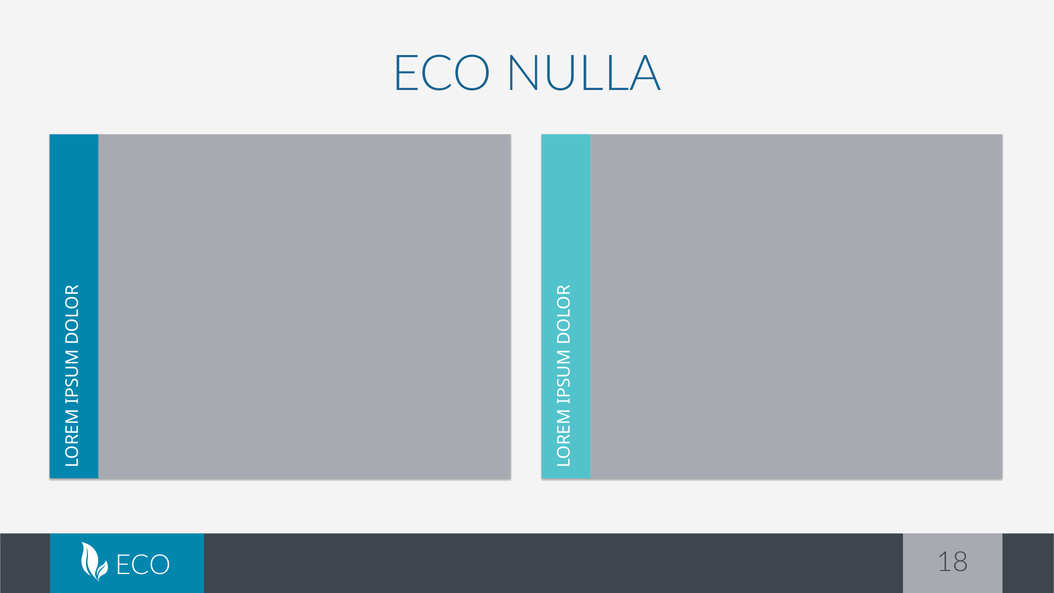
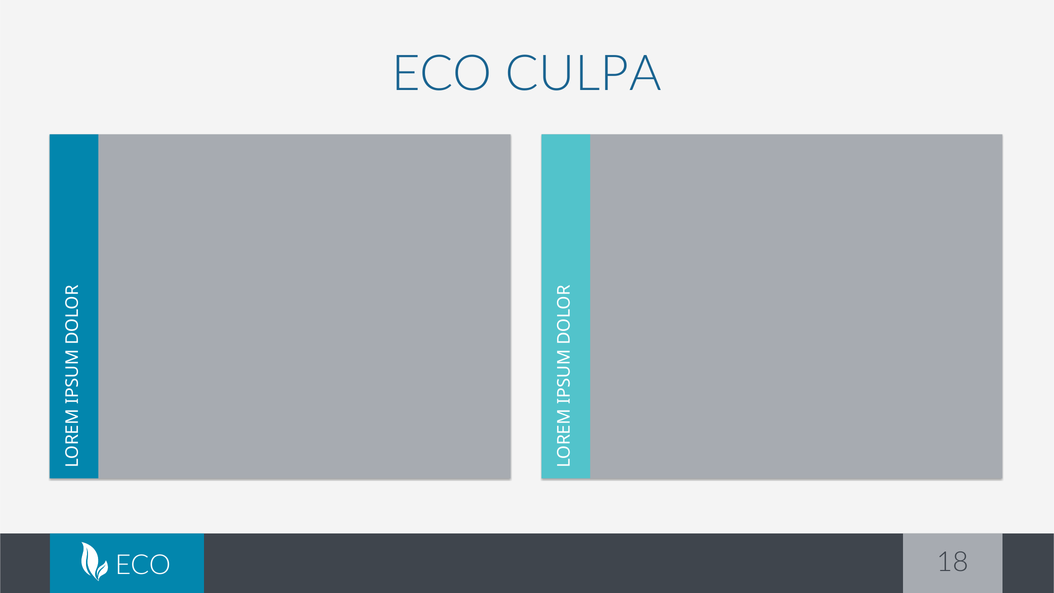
NULLA: NULLA -> CULPA
